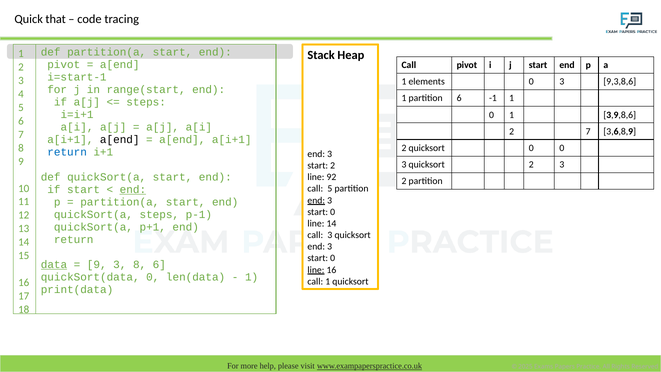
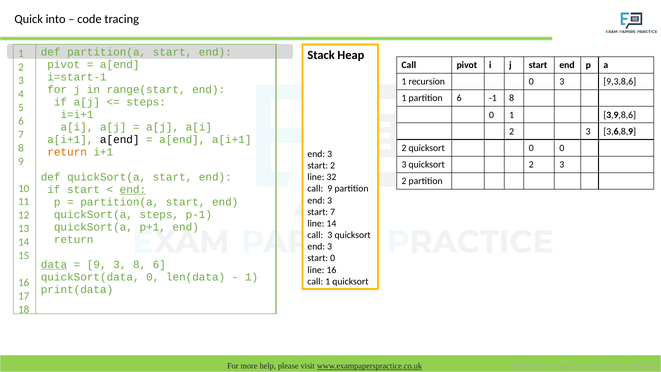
that: that -> into
elements: elements -> recursion
-1 1: 1 -> 8
7 at (588, 131): 7 -> 3
return at (67, 152) colour: blue -> orange
92: 92 -> 32
call 5: 5 -> 9
end at (316, 200) underline: present -> none
0 at (333, 212): 0 -> 7
line at (316, 270) underline: present -> none
